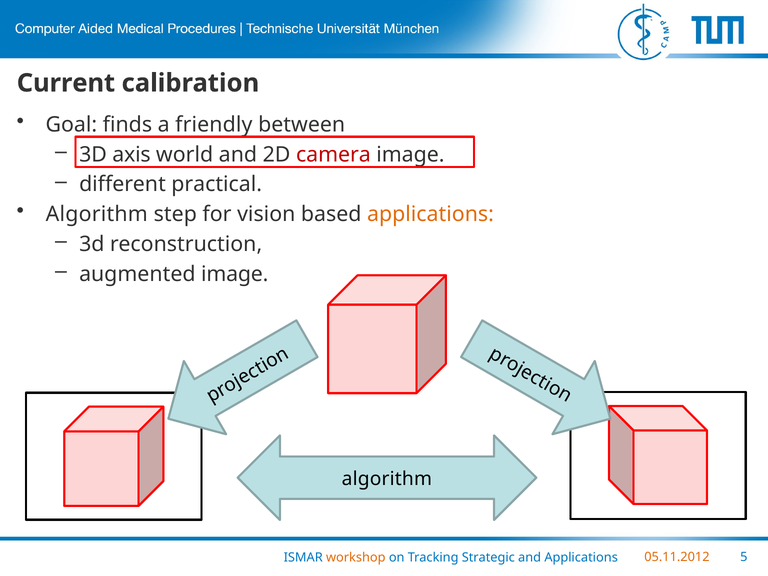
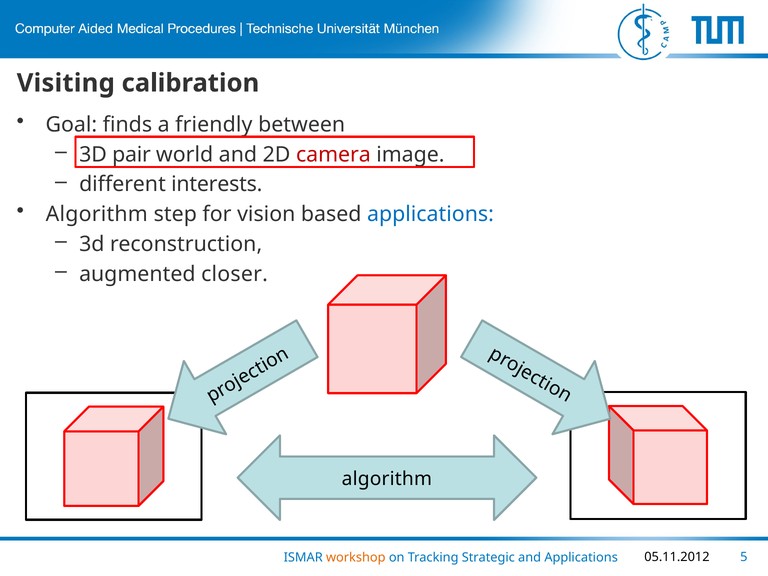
Current: Current -> Visiting
axis: axis -> pair
practical: practical -> interests
applications at (430, 214) colour: orange -> blue
augmented image: image -> closer
05.11.2012 colour: orange -> black
